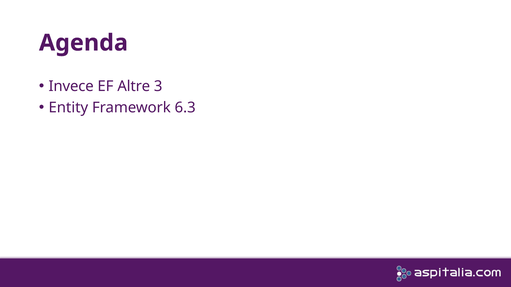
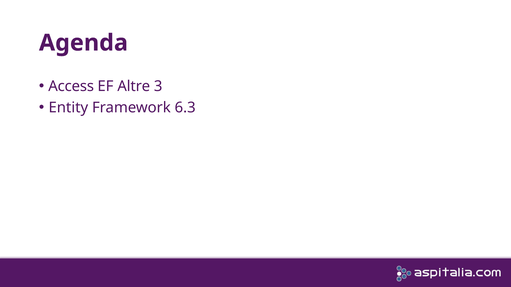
Invece: Invece -> Access
